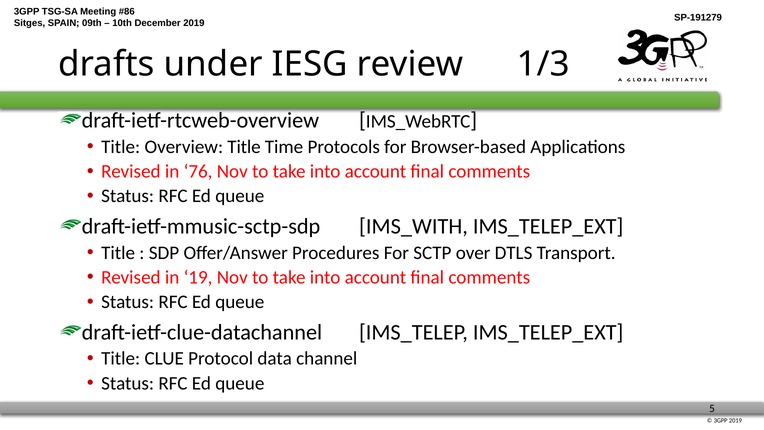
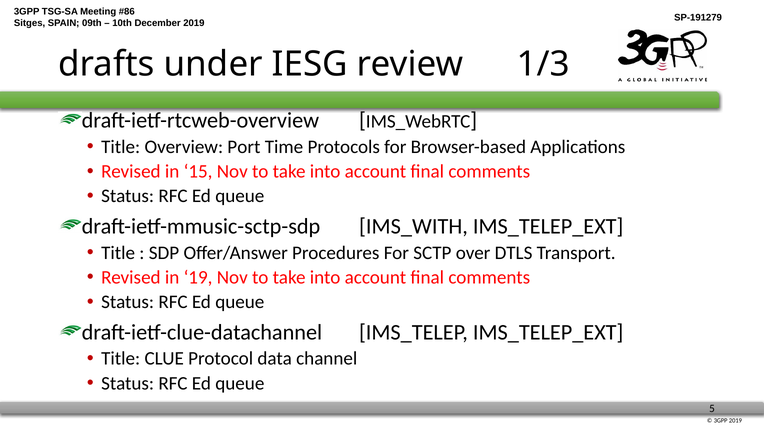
Overview Title: Title -> Port
76: 76 -> 15
